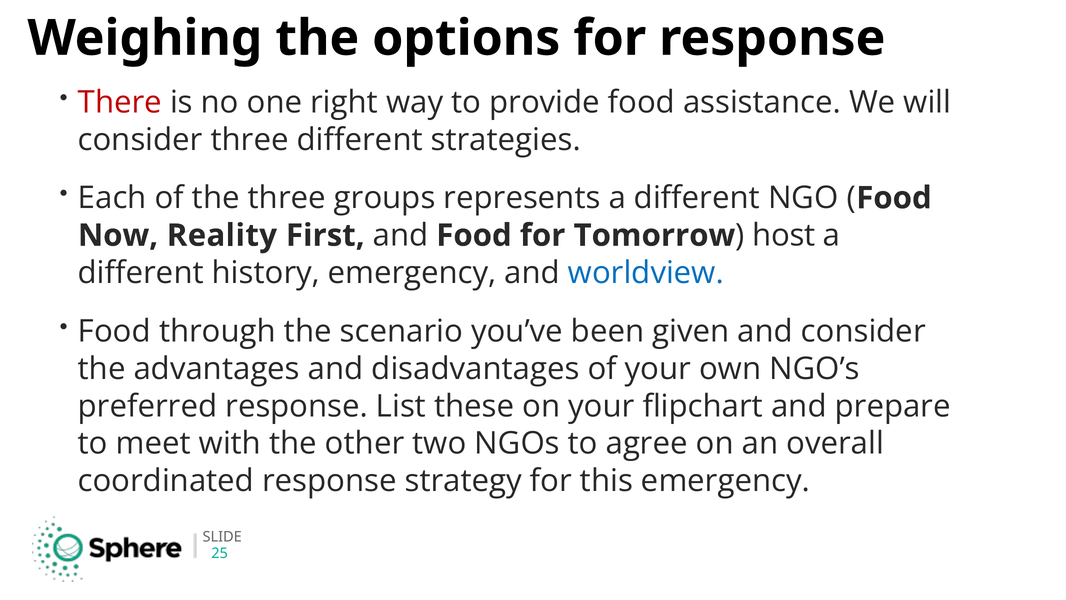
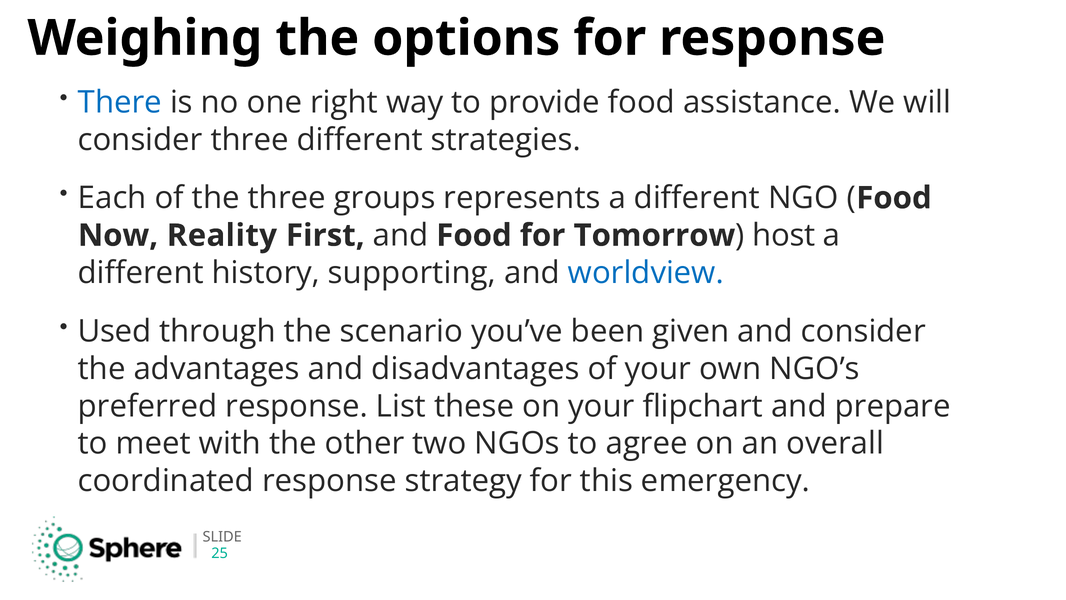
There colour: red -> blue
history emergency: emergency -> supporting
Food at (114, 331): Food -> Used
